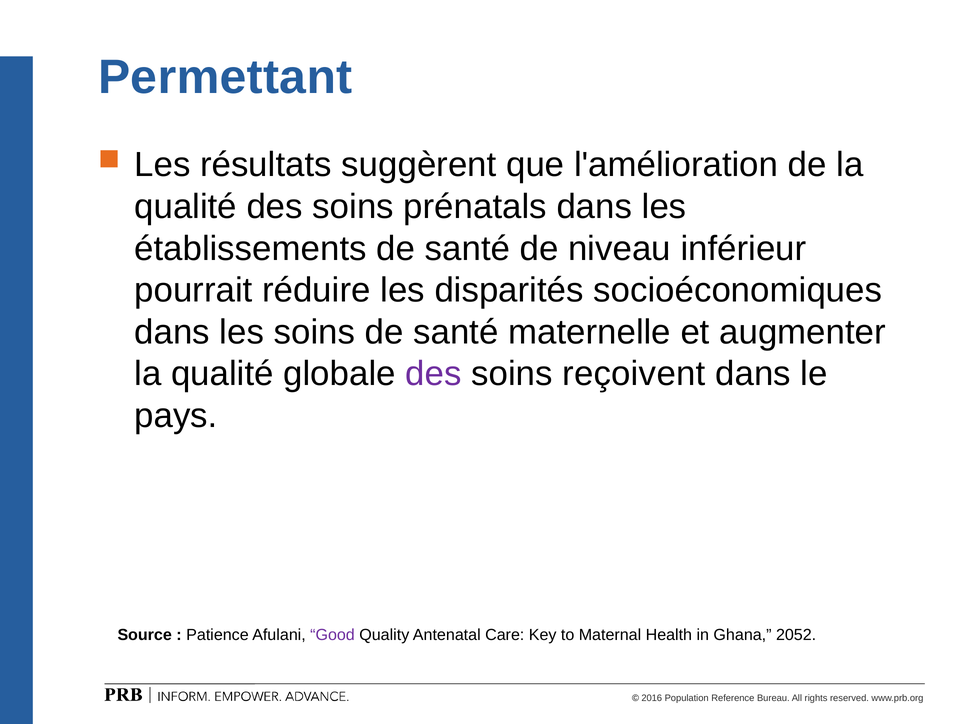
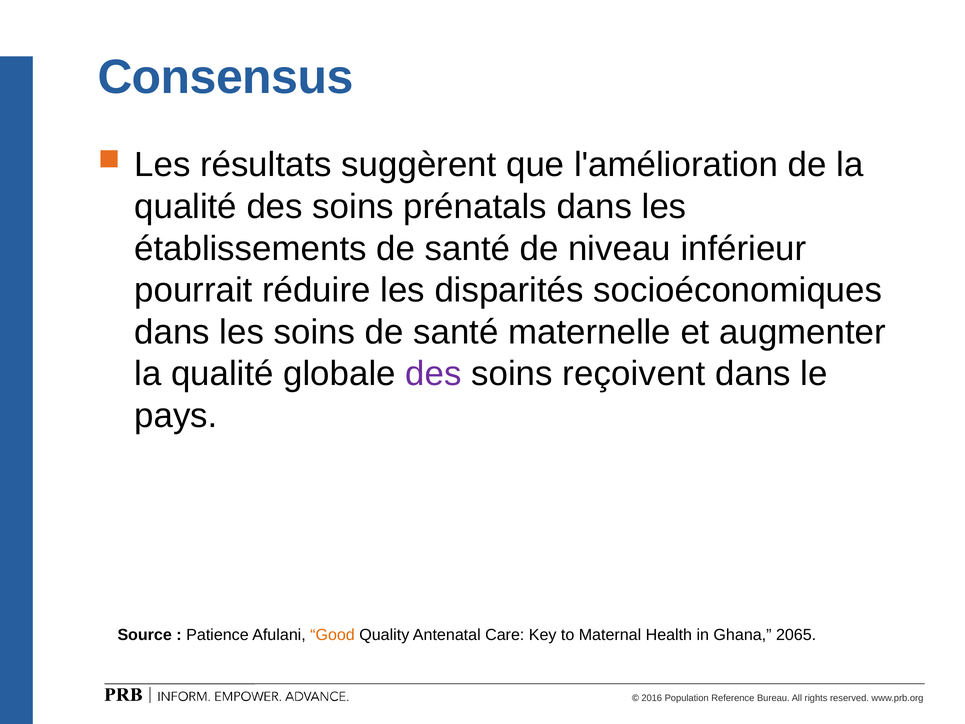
Permettant: Permettant -> Consensus
Good colour: purple -> orange
2052: 2052 -> 2065
